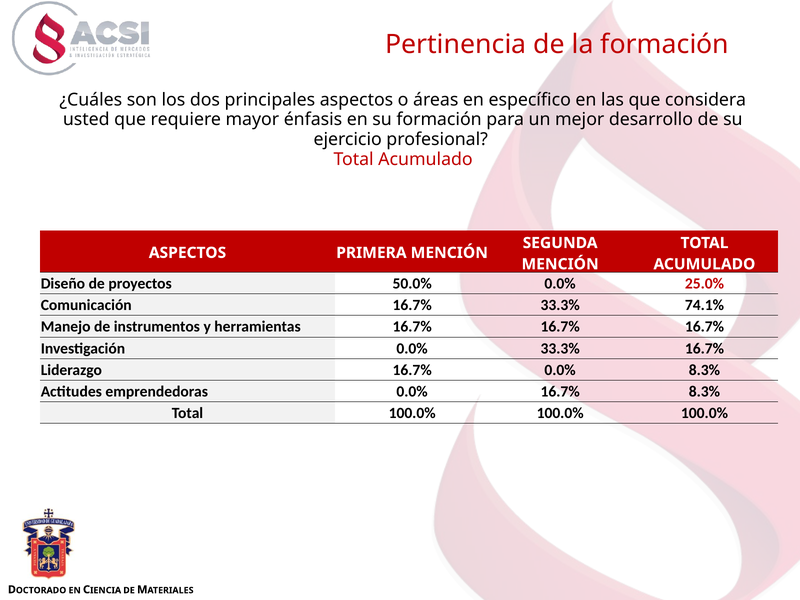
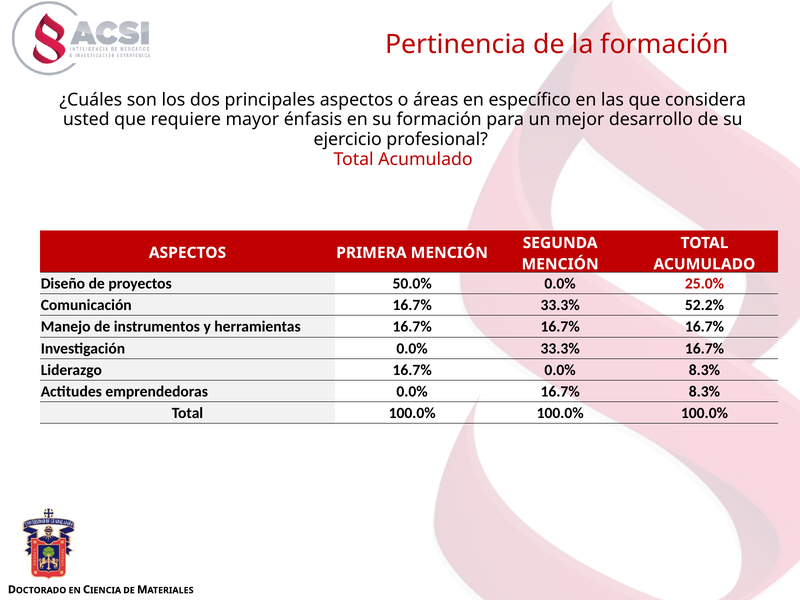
74.1%: 74.1% -> 52.2%
